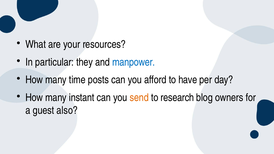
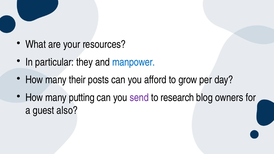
time: time -> their
have: have -> grow
instant: instant -> putting
send colour: orange -> purple
